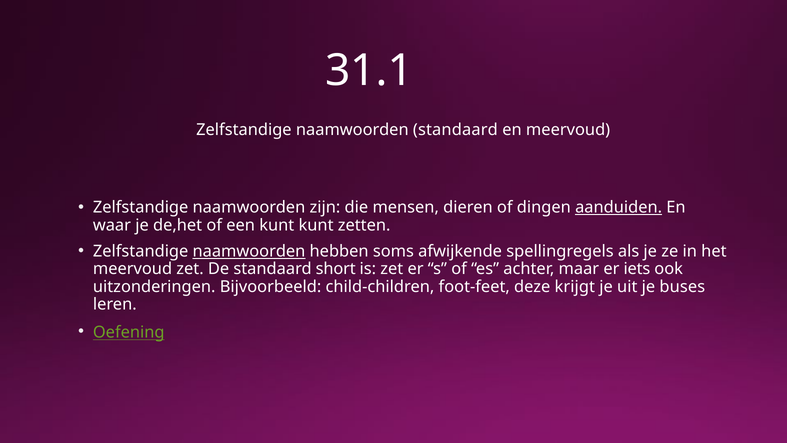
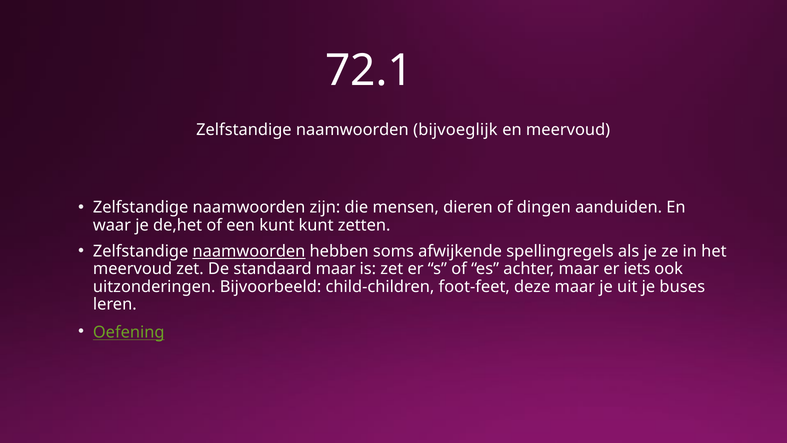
31.1: 31.1 -> 72.1
naamwoorden standaard: standaard -> bijvoeglijk
aanduiden underline: present -> none
standaard short: short -> maar
deze krijgt: krijgt -> maar
